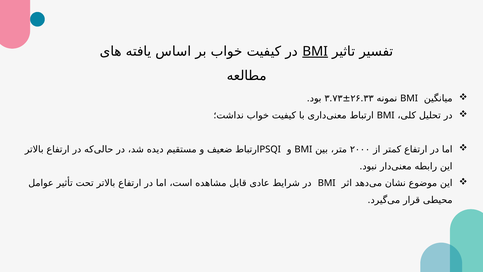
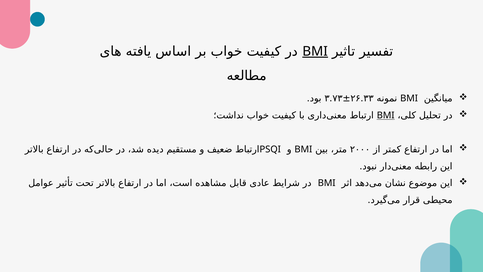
BMI at (386, 115) underline: none -> present
